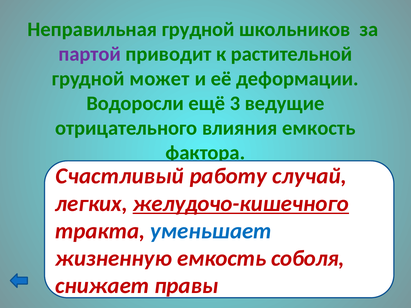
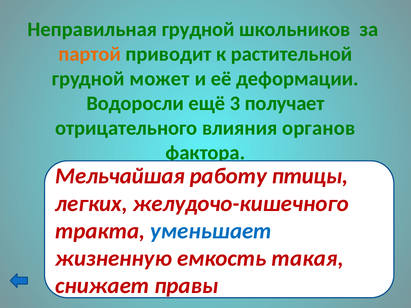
партой colour: purple -> orange
ведущие: ведущие -> получает
влияния емкость: емкость -> органов
Счастливый: Счастливый -> Мельчайшая
случай: случай -> птицы
желудочо-кишечного underline: present -> none
соболя: соболя -> такая
